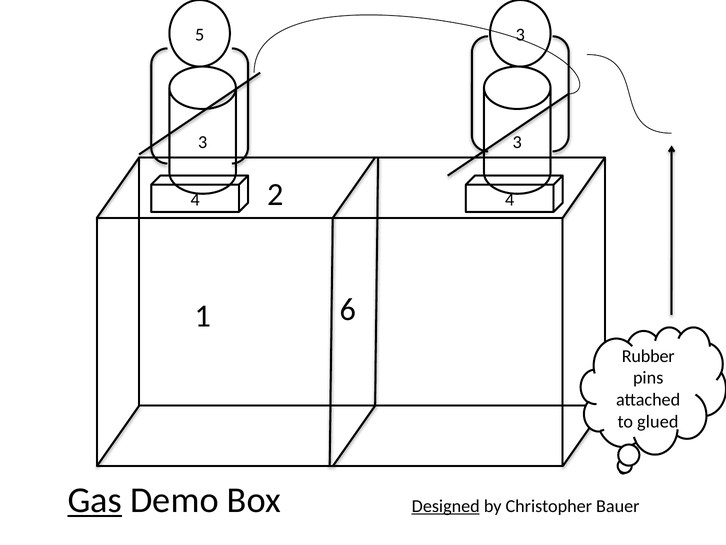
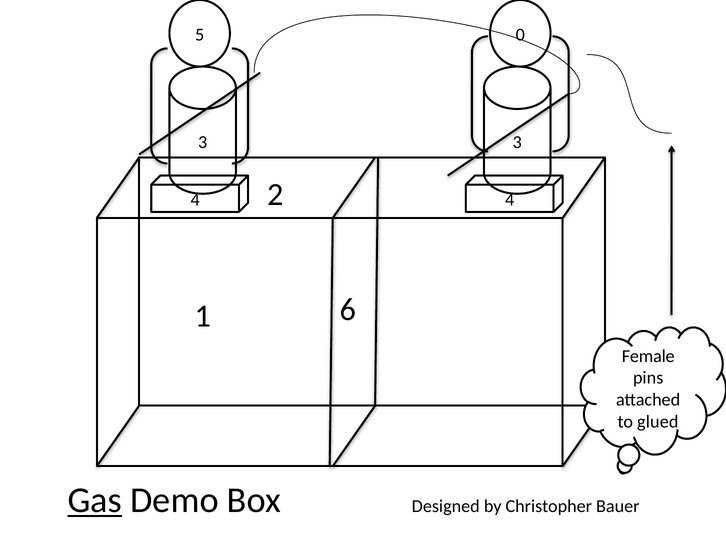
5 3: 3 -> 0
Rubber: Rubber -> Female
Designed underline: present -> none
